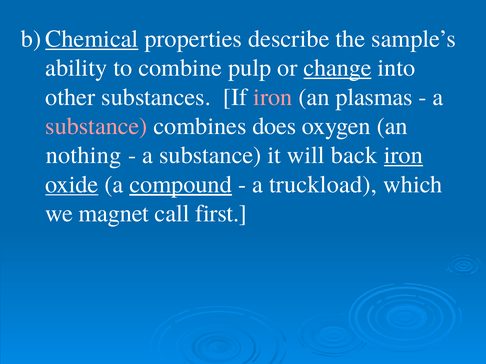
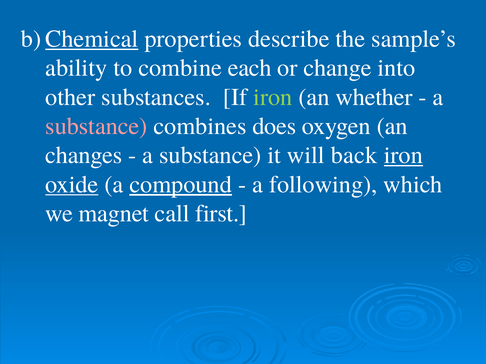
pulp: pulp -> each
change underline: present -> none
iron at (273, 97) colour: pink -> light green
plasmas: plasmas -> whether
nothing: nothing -> changes
truckload: truckload -> following
